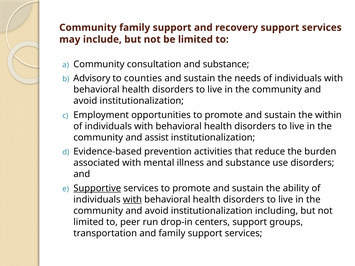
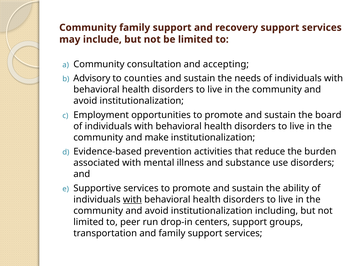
consultation and substance: substance -> accepting
within: within -> board
assist: assist -> make
Supportive underline: present -> none
